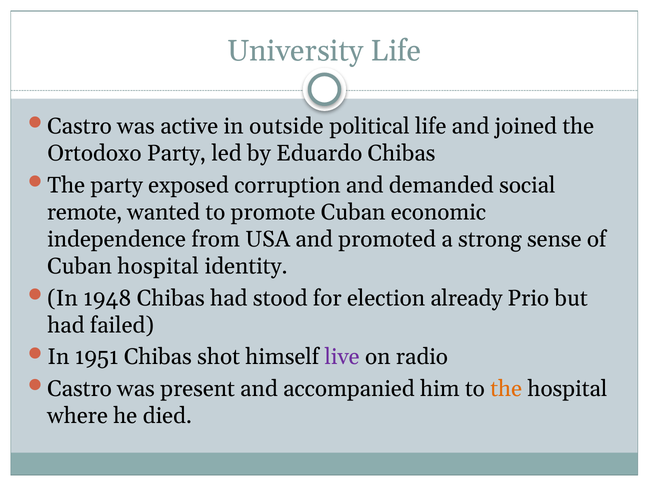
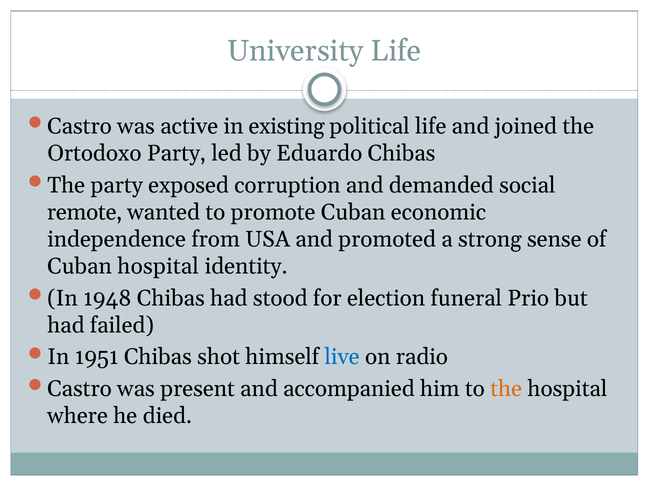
outside: outside -> existing
already: already -> funeral
live colour: purple -> blue
